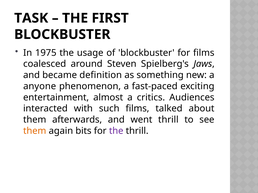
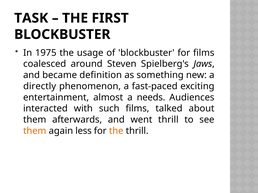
anyone: anyone -> directly
critics: critics -> needs
bits: bits -> less
the at (116, 131) colour: purple -> orange
